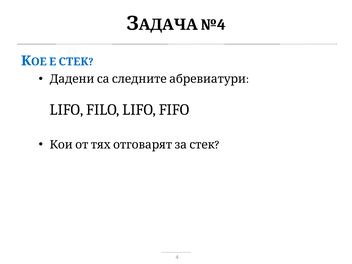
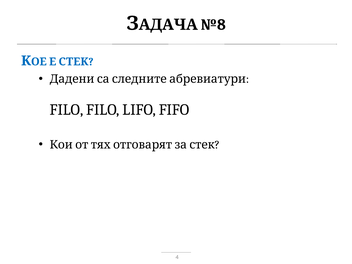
№4: №4 -> №8
LIFO at (66, 110): LIFO -> FILO
